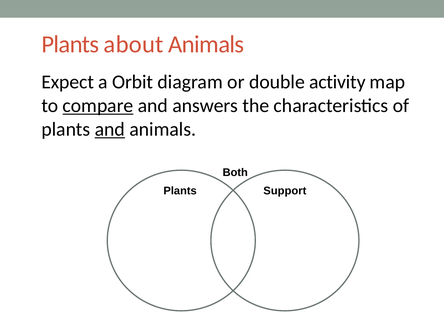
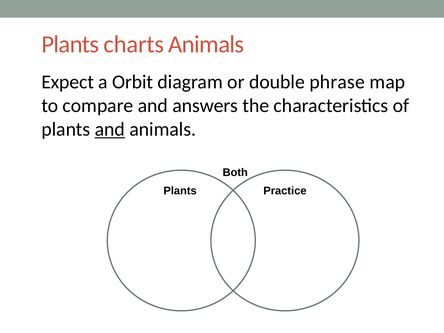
about: about -> charts
activity: activity -> phrase
compare underline: present -> none
Support: Support -> Practice
